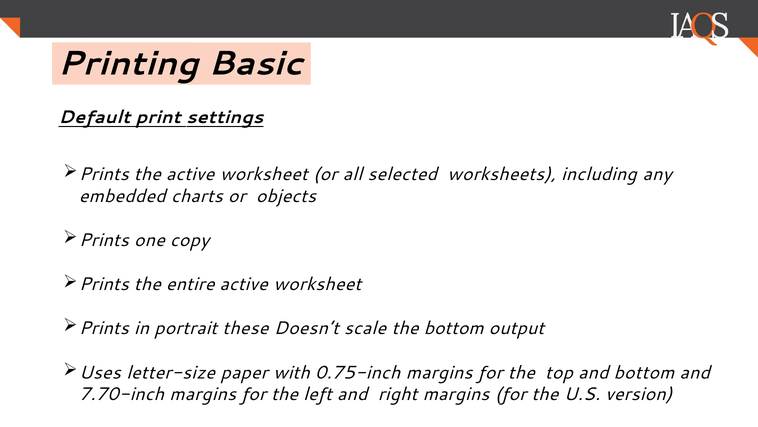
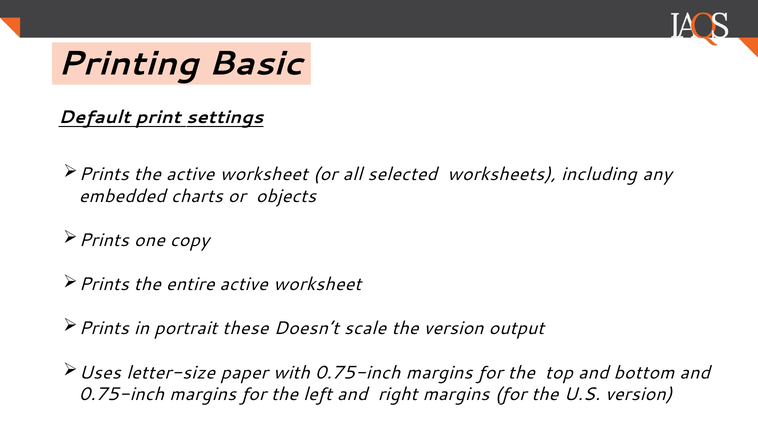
the bottom: bottom -> version
7.70-inch at (122, 394): 7.70-inch -> 0.75-inch
